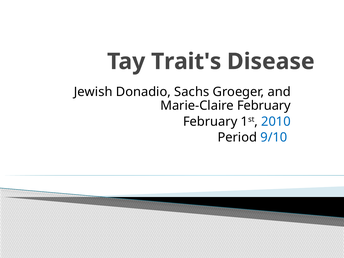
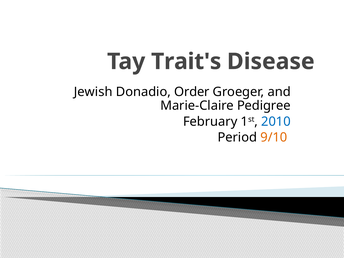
Sachs: Sachs -> Order
Marie-Claire February: February -> Pedigree
9/10 colour: blue -> orange
